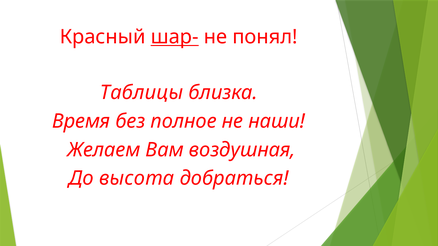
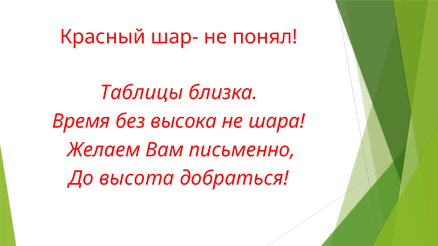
шар- underline: present -> none
полное: полное -> высока
наши: наши -> шара
воздушная: воздушная -> письменно
